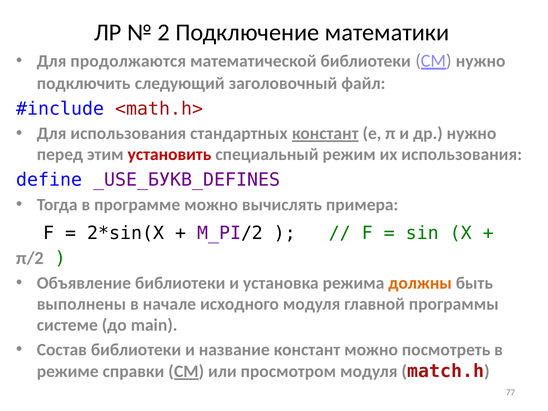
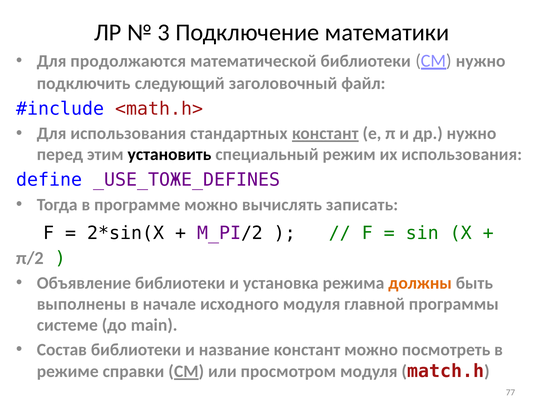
2: 2 -> 3
установить colour: red -> black
_USE_БУКВ_DEFINES: _USE_БУКВ_DEFINES -> _USE_ТОЖЕ_DEFINES
примера: примера -> записать
